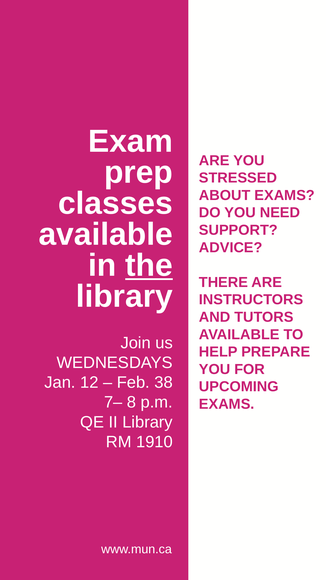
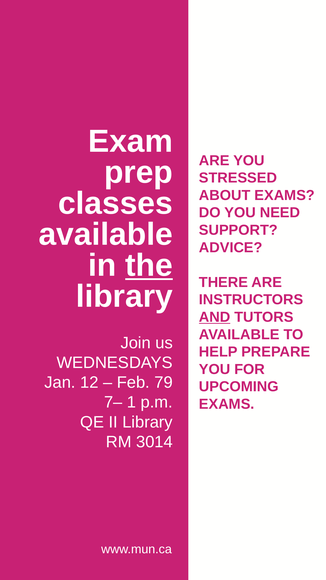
AND underline: none -> present
38: 38 -> 79
8: 8 -> 1
1910: 1910 -> 3014
